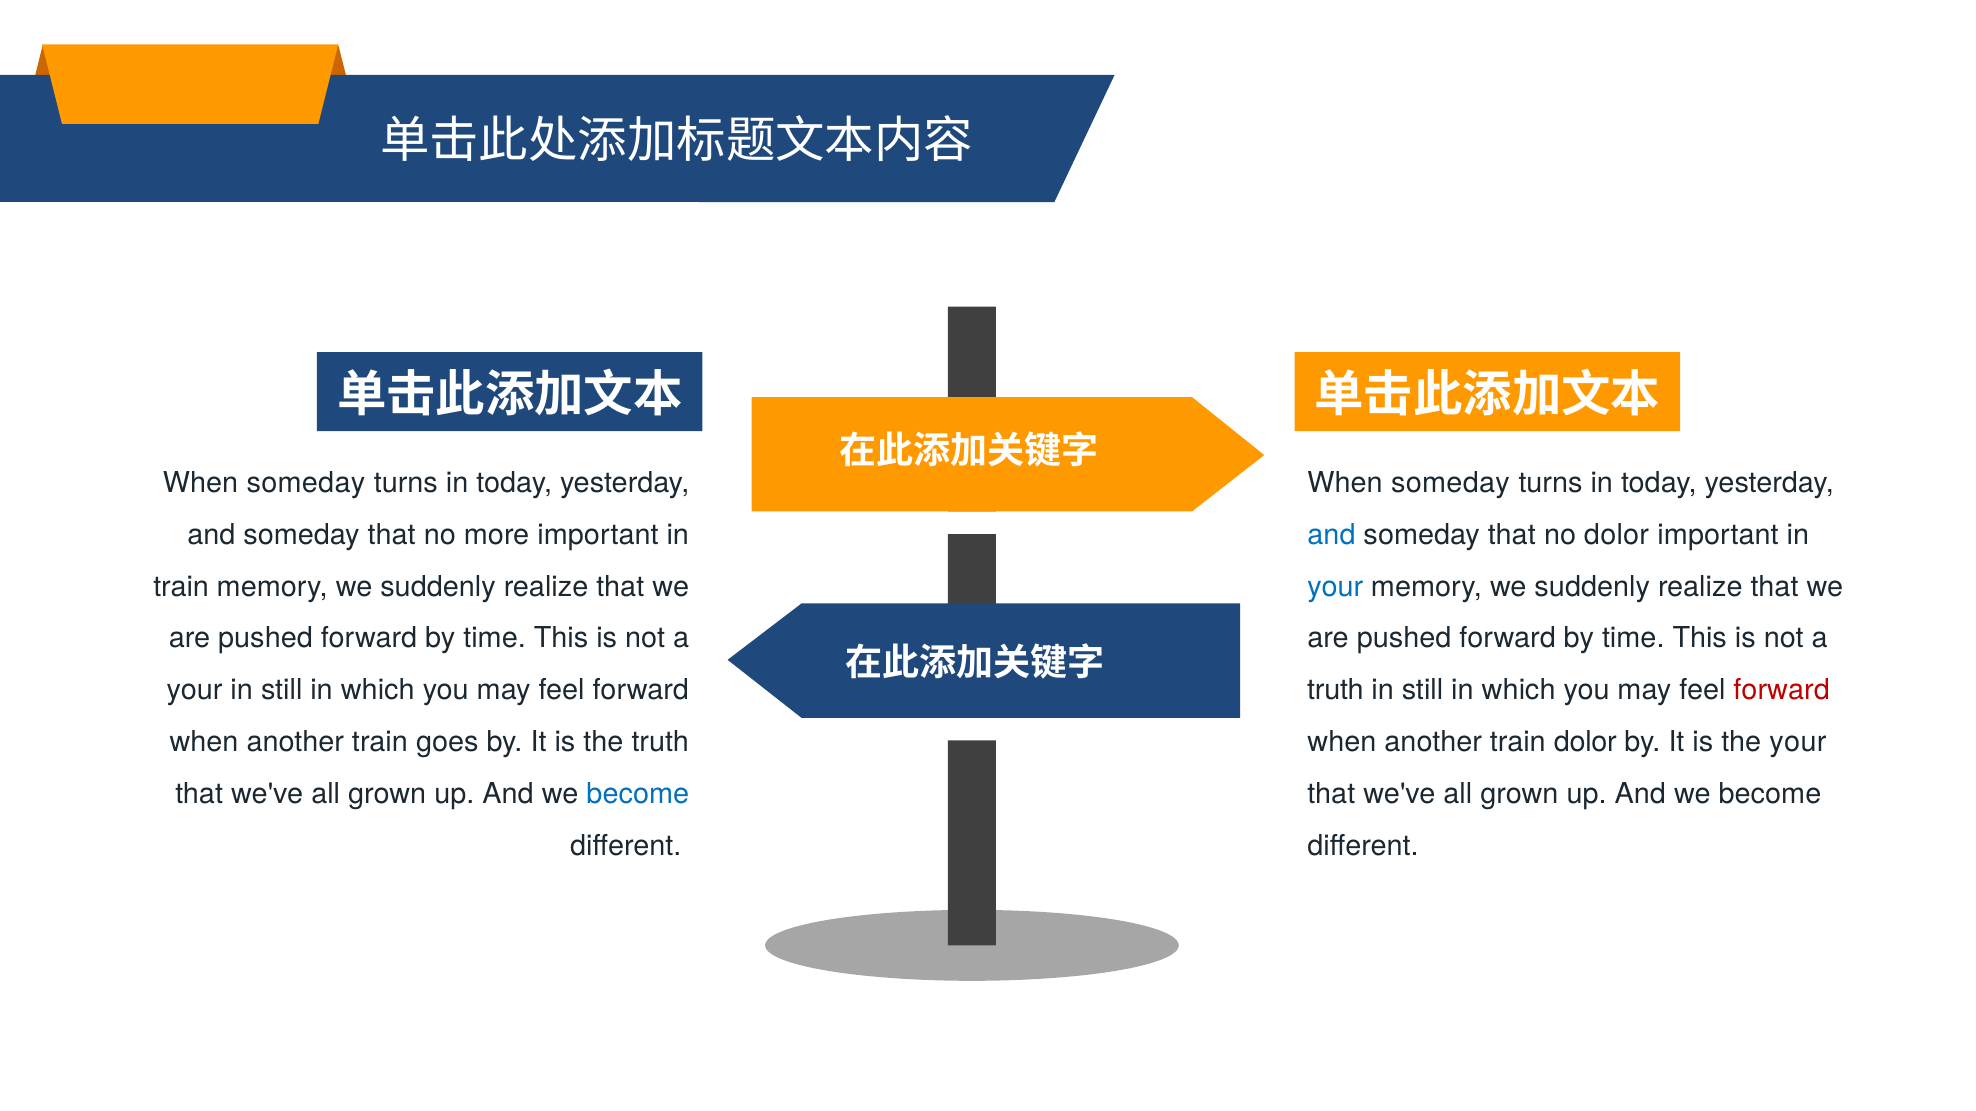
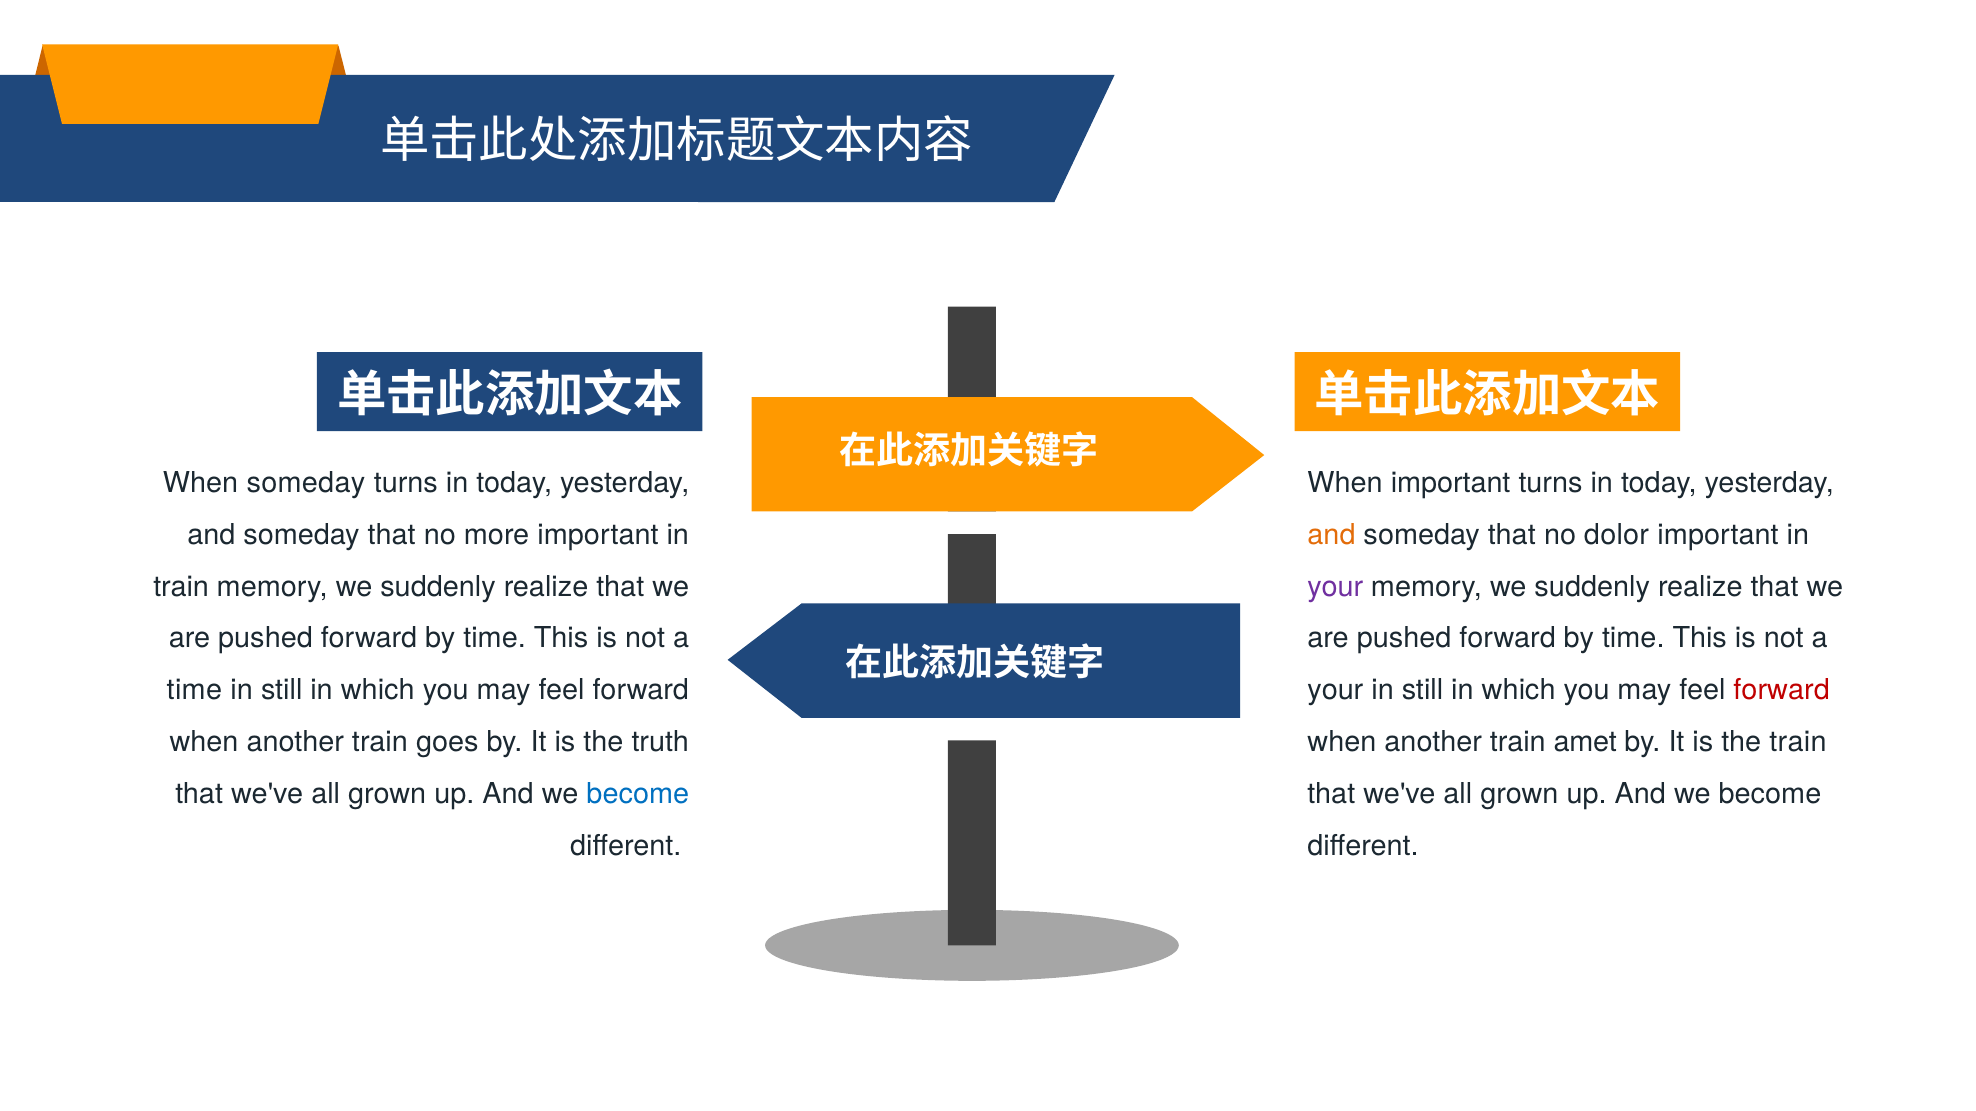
someday at (1451, 483): someday -> important
and at (1332, 535) colour: blue -> orange
your at (1335, 587) colour: blue -> purple
your at (195, 691): your -> time
truth at (1336, 691): truth -> your
train dolor: dolor -> amet
the your: your -> train
